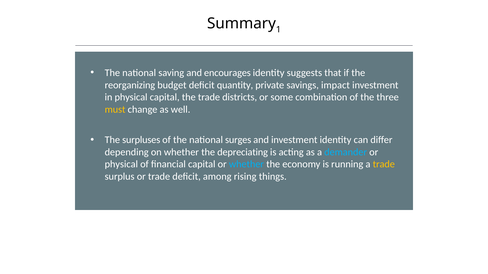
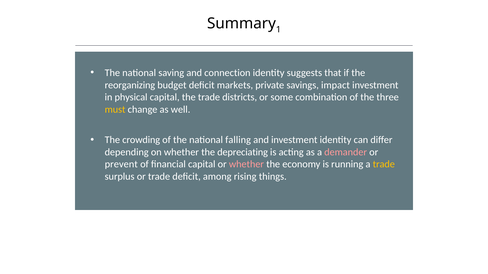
encourages: encourages -> connection
quantity: quantity -> markets
surpluses: surpluses -> crowding
surges: surges -> falling
demander colour: light blue -> pink
physical at (121, 165): physical -> prevent
whether at (246, 165) colour: light blue -> pink
